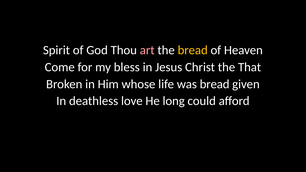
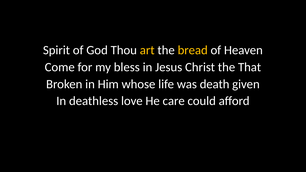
art colour: pink -> yellow
was bread: bread -> death
long: long -> care
